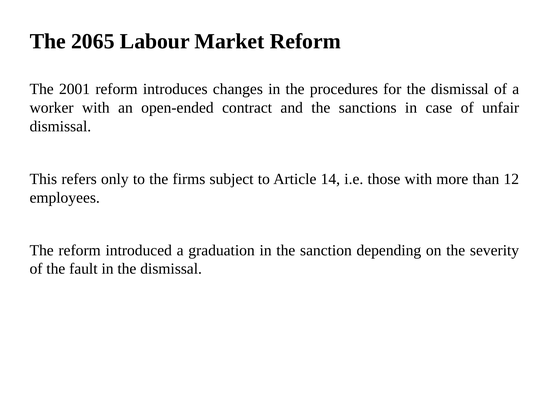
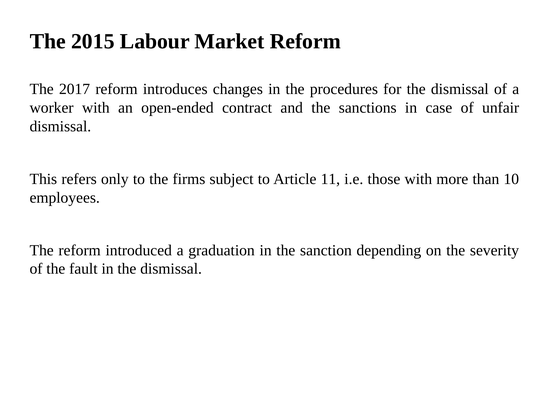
2065: 2065 -> 2015
2001: 2001 -> 2017
14: 14 -> 11
12: 12 -> 10
